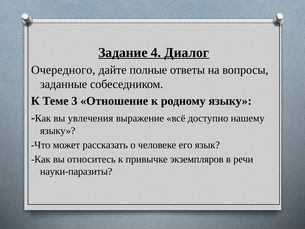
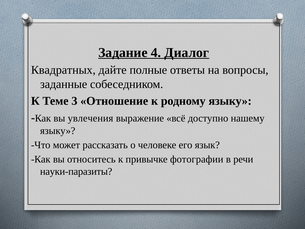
Очередного: Очередного -> Квадратных
экземпляров: экземпляров -> фотографии
